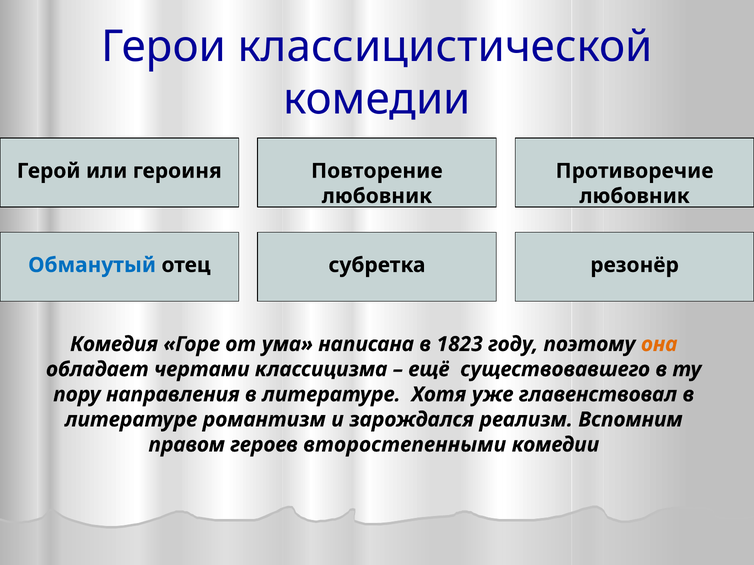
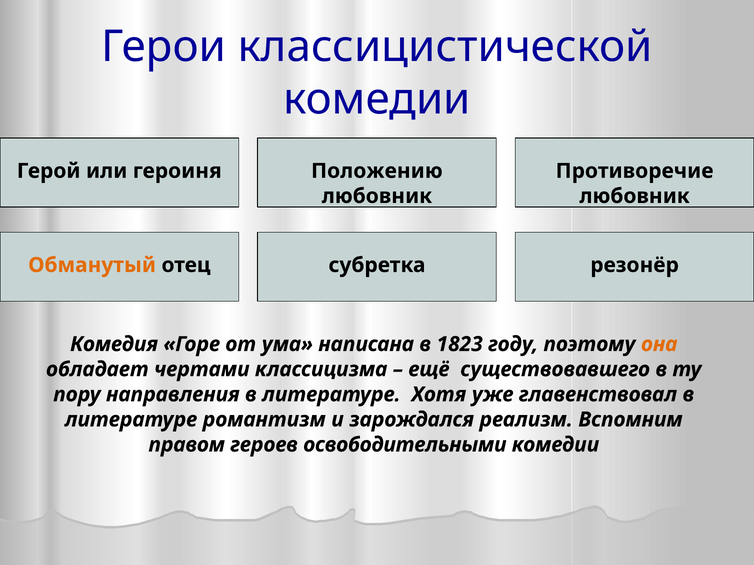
Повторение: Повторение -> Положению
Обманутый colour: blue -> orange
второстепенными: второстепенными -> освободительными
